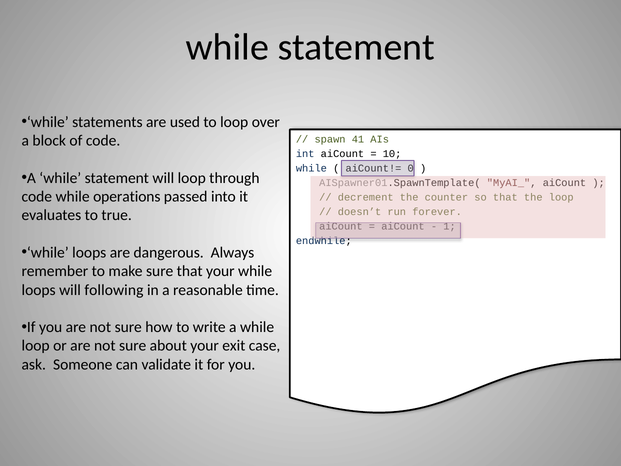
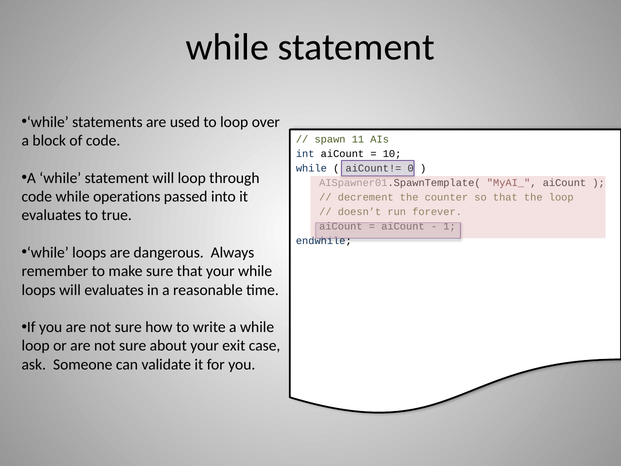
41: 41 -> 11
will following: following -> evaluates
